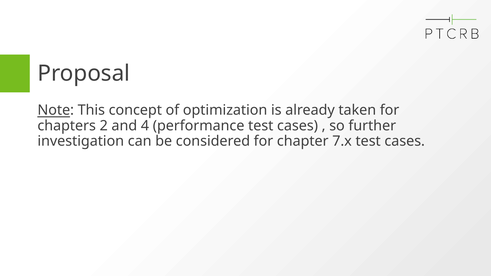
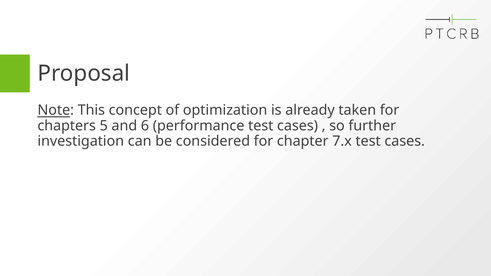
2: 2 -> 5
4: 4 -> 6
